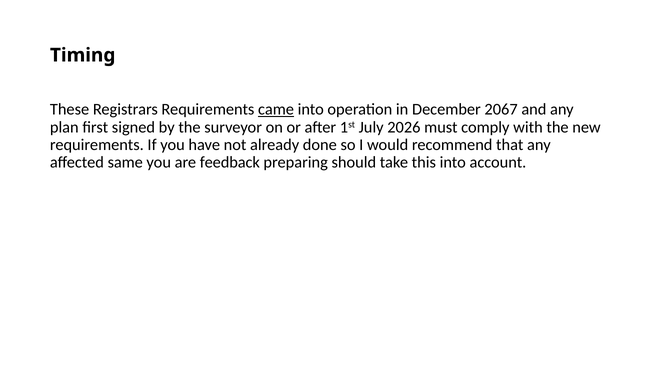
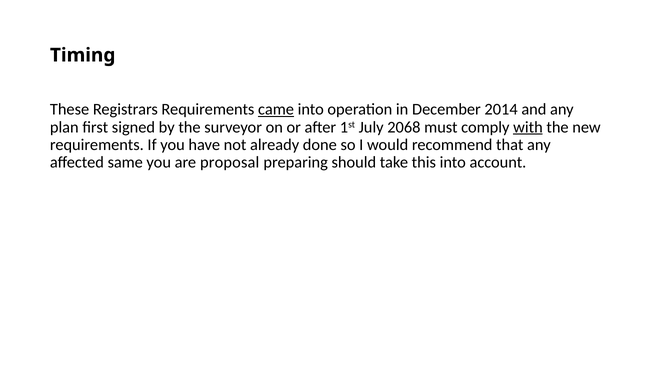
2067: 2067 -> 2014
2026: 2026 -> 2068
with underline: none -> present
feedback: feedback -> proposal
